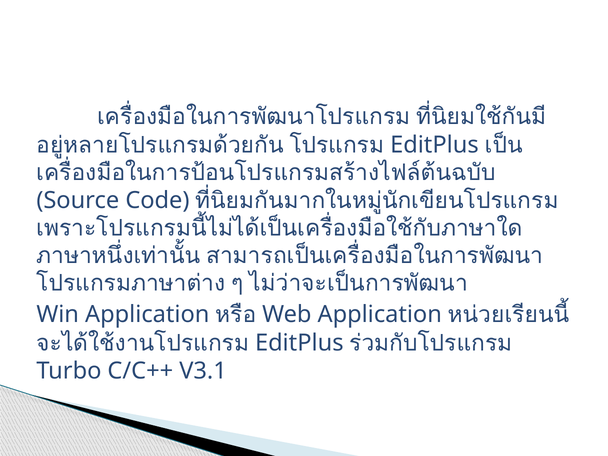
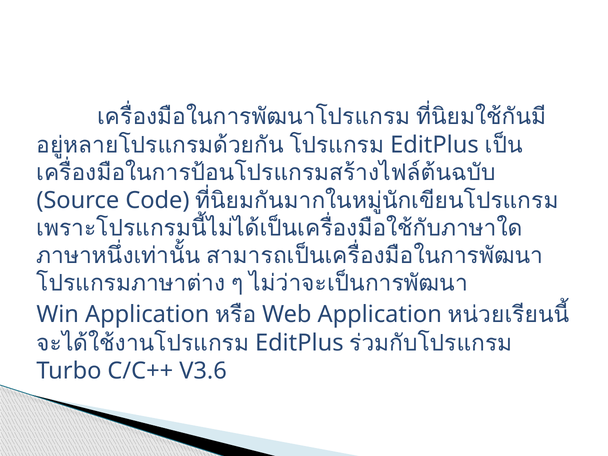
V3.1: V3.1 -> V3.6
